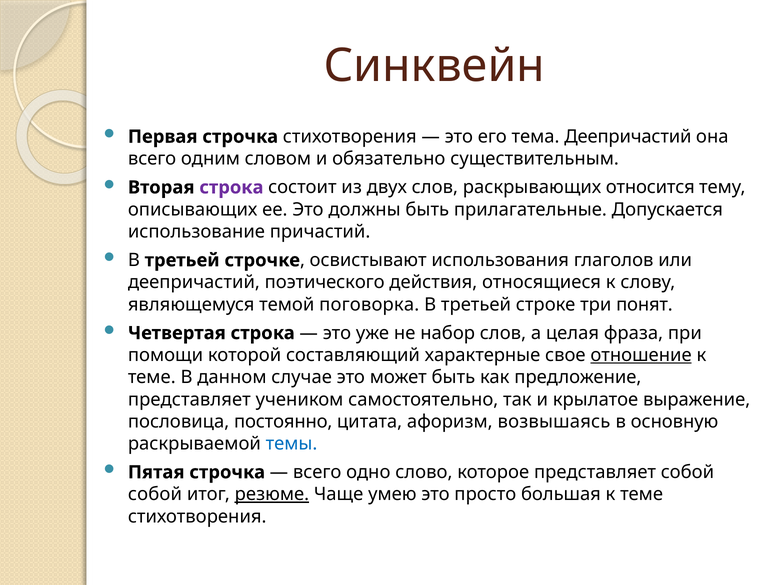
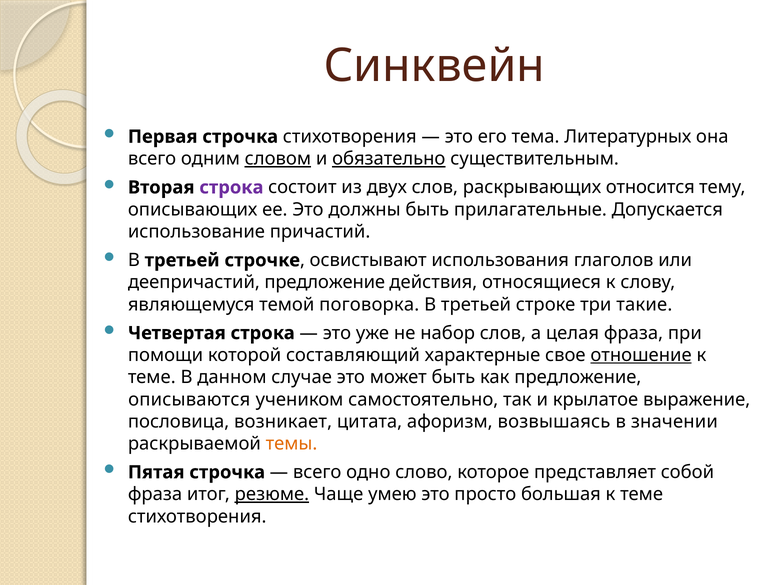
тема Деепричастий: Деепричастий -> Литературных
словом underline: none -> present
обязательно underline: none -> present
деепричастий поэтического: поэтического -> предложение
понят: понят -> такие
представляет at (189, 399): представляет -> описываются
постоянно: постоянно -> возникает
основную: основную -> значении
темы colour: blue -> orange
собой at (155, 494): собой -> фраза
